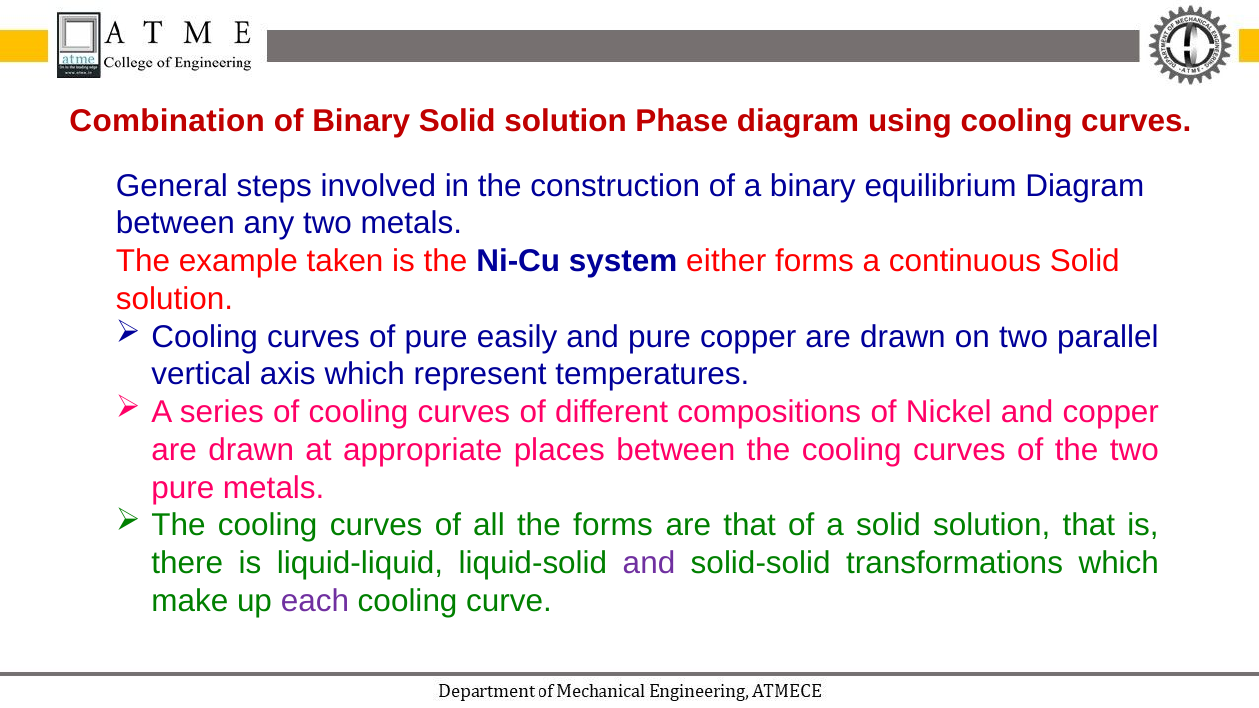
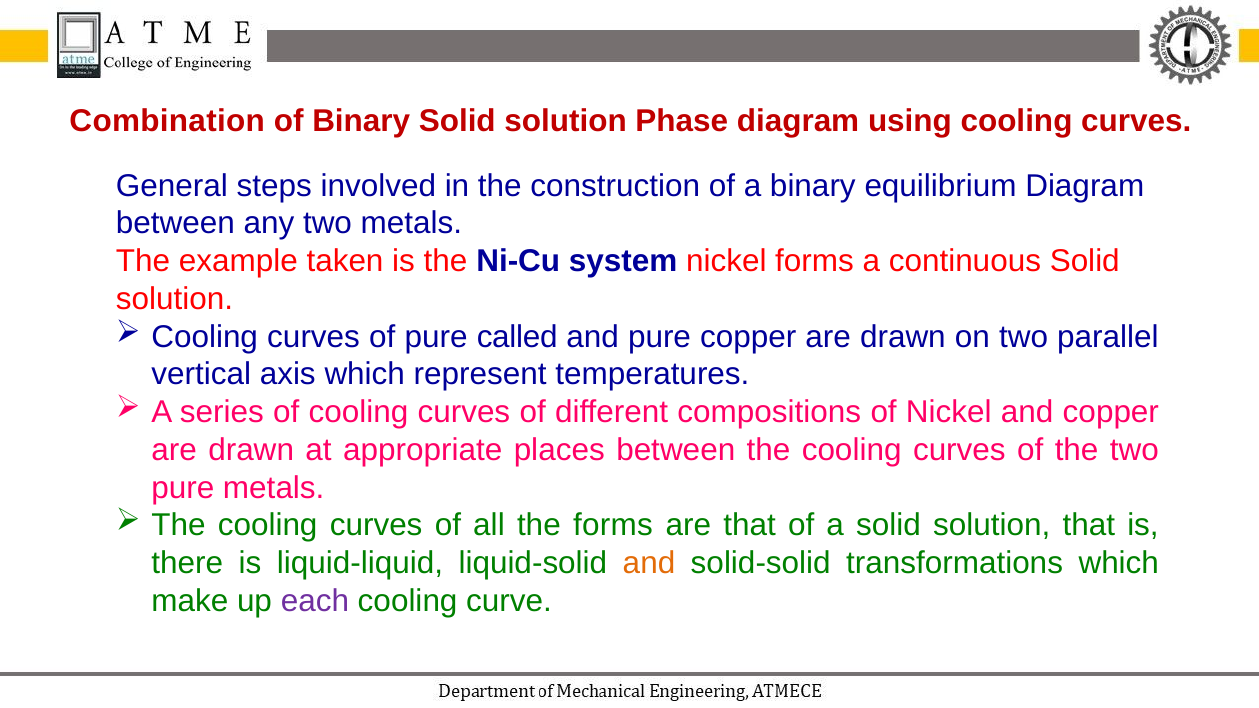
system either: either -> nickel
easily: easily -> called
and at (649, 564) colour: purple -> orange
